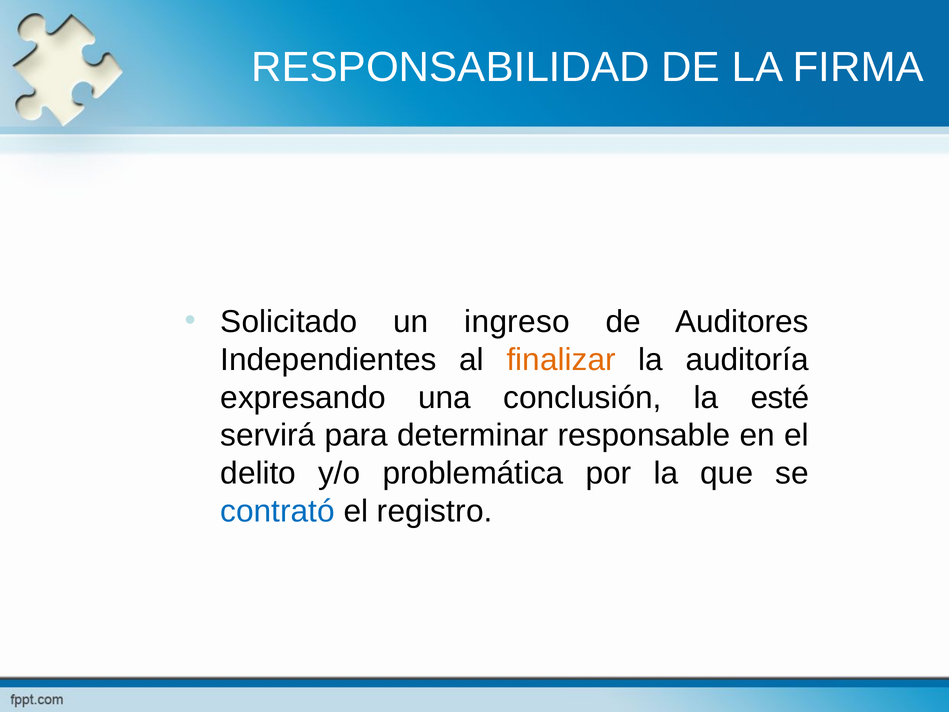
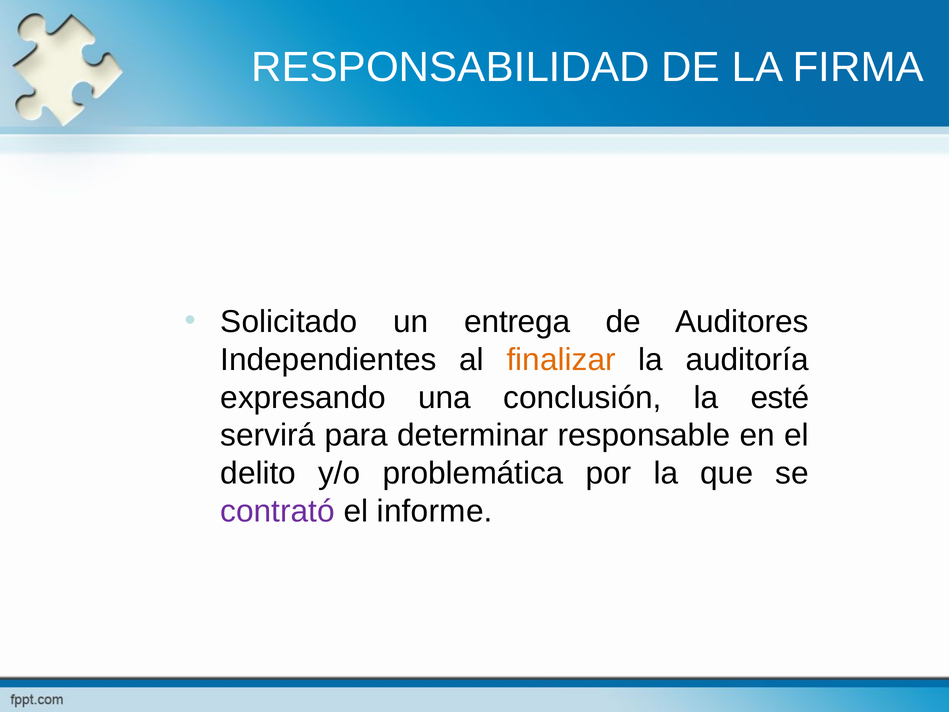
ingreso: ingreso -> entrega
contrató colour: blue -> purple
registro: registro -> informe
